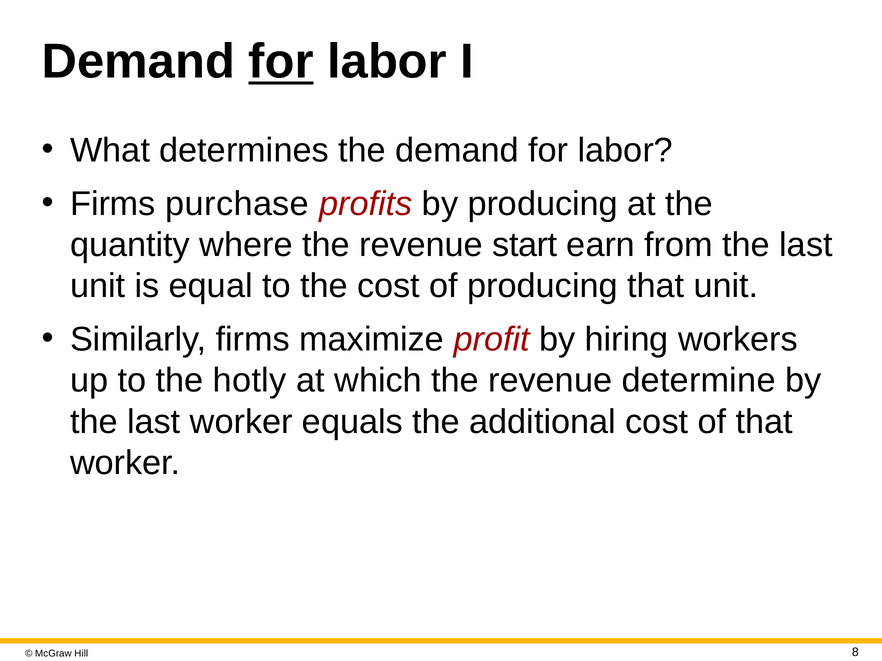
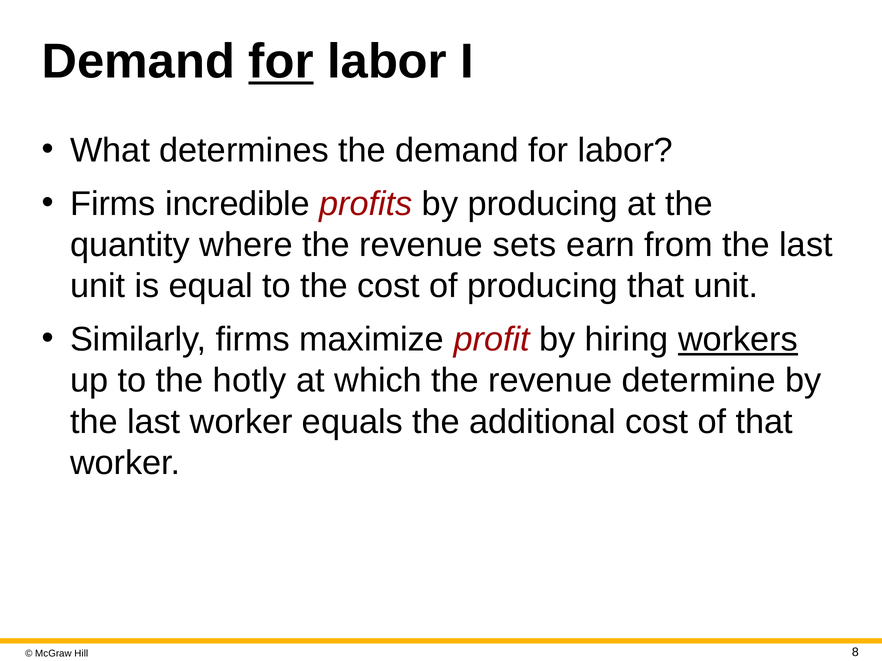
purchase: purchase -> incredible
start: start -> sets
workers underline: none -> present
